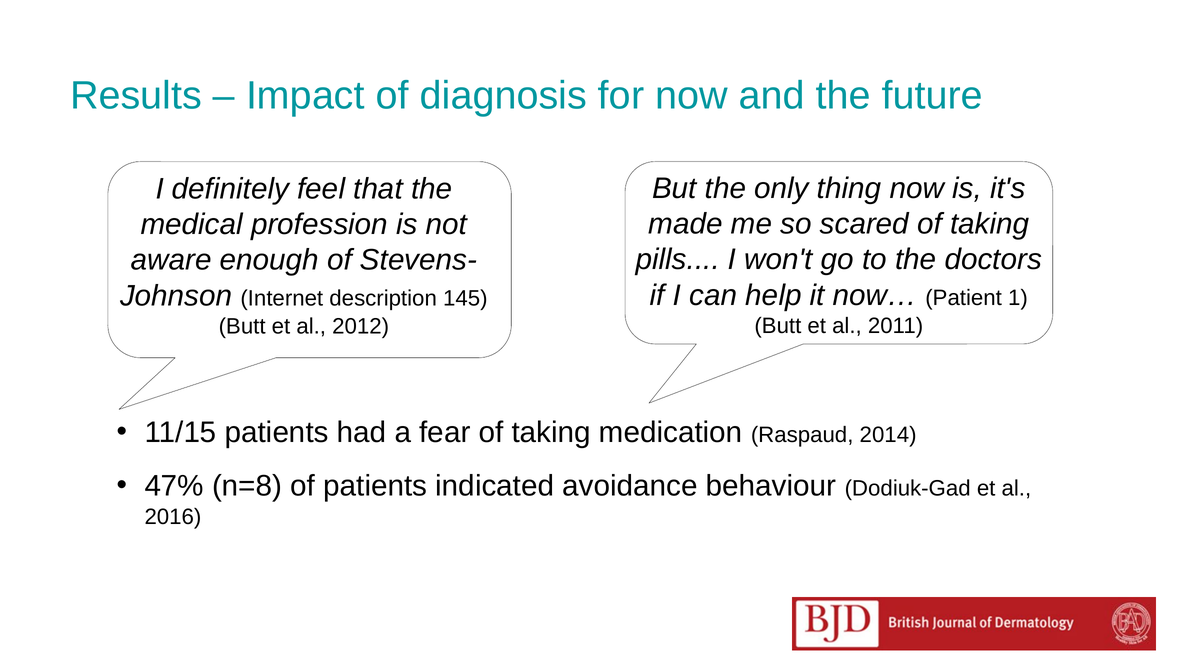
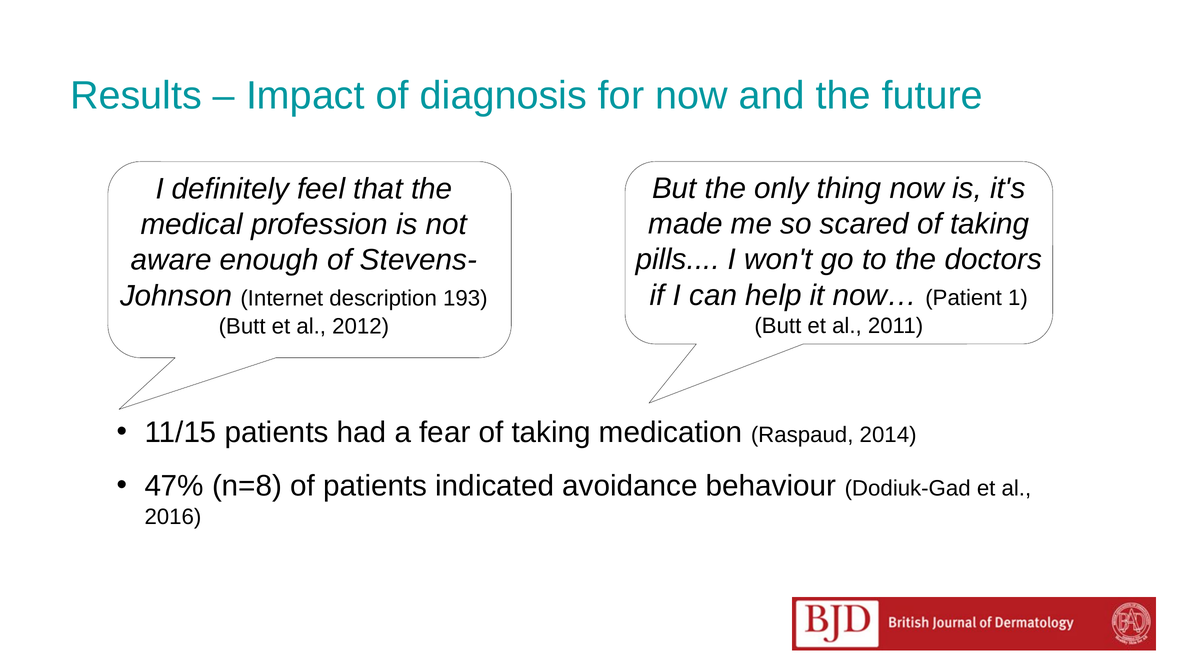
145: 145 -> 193
